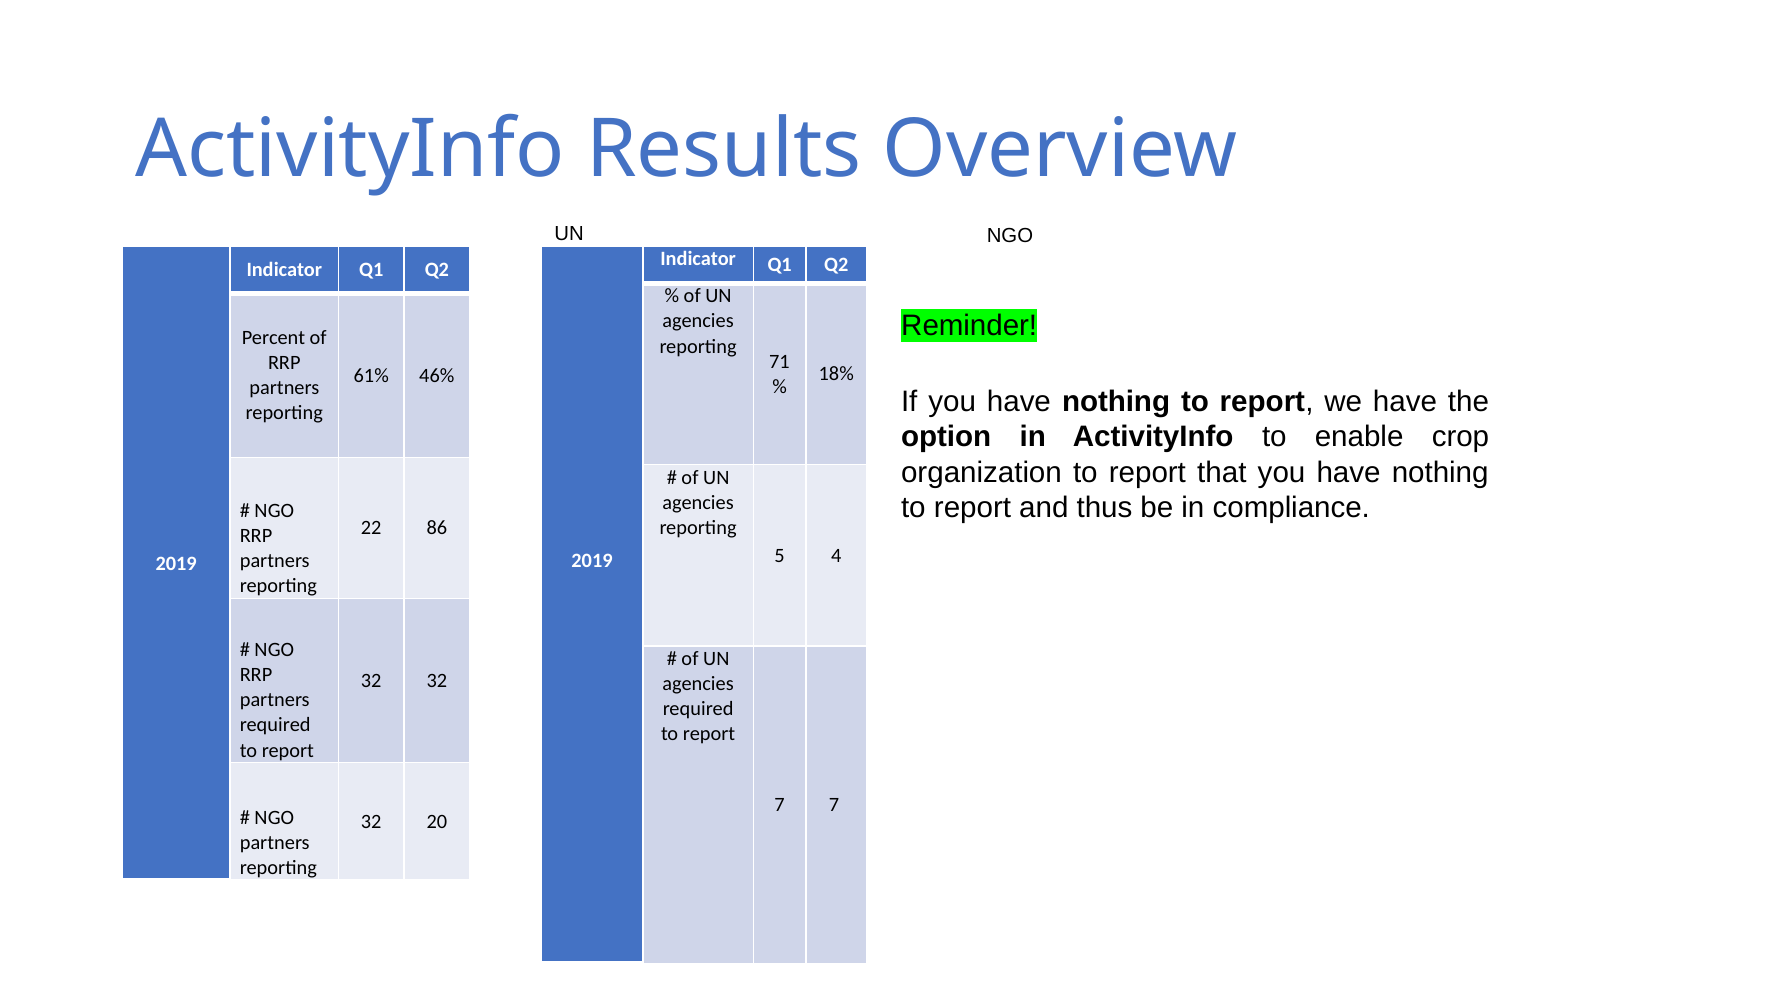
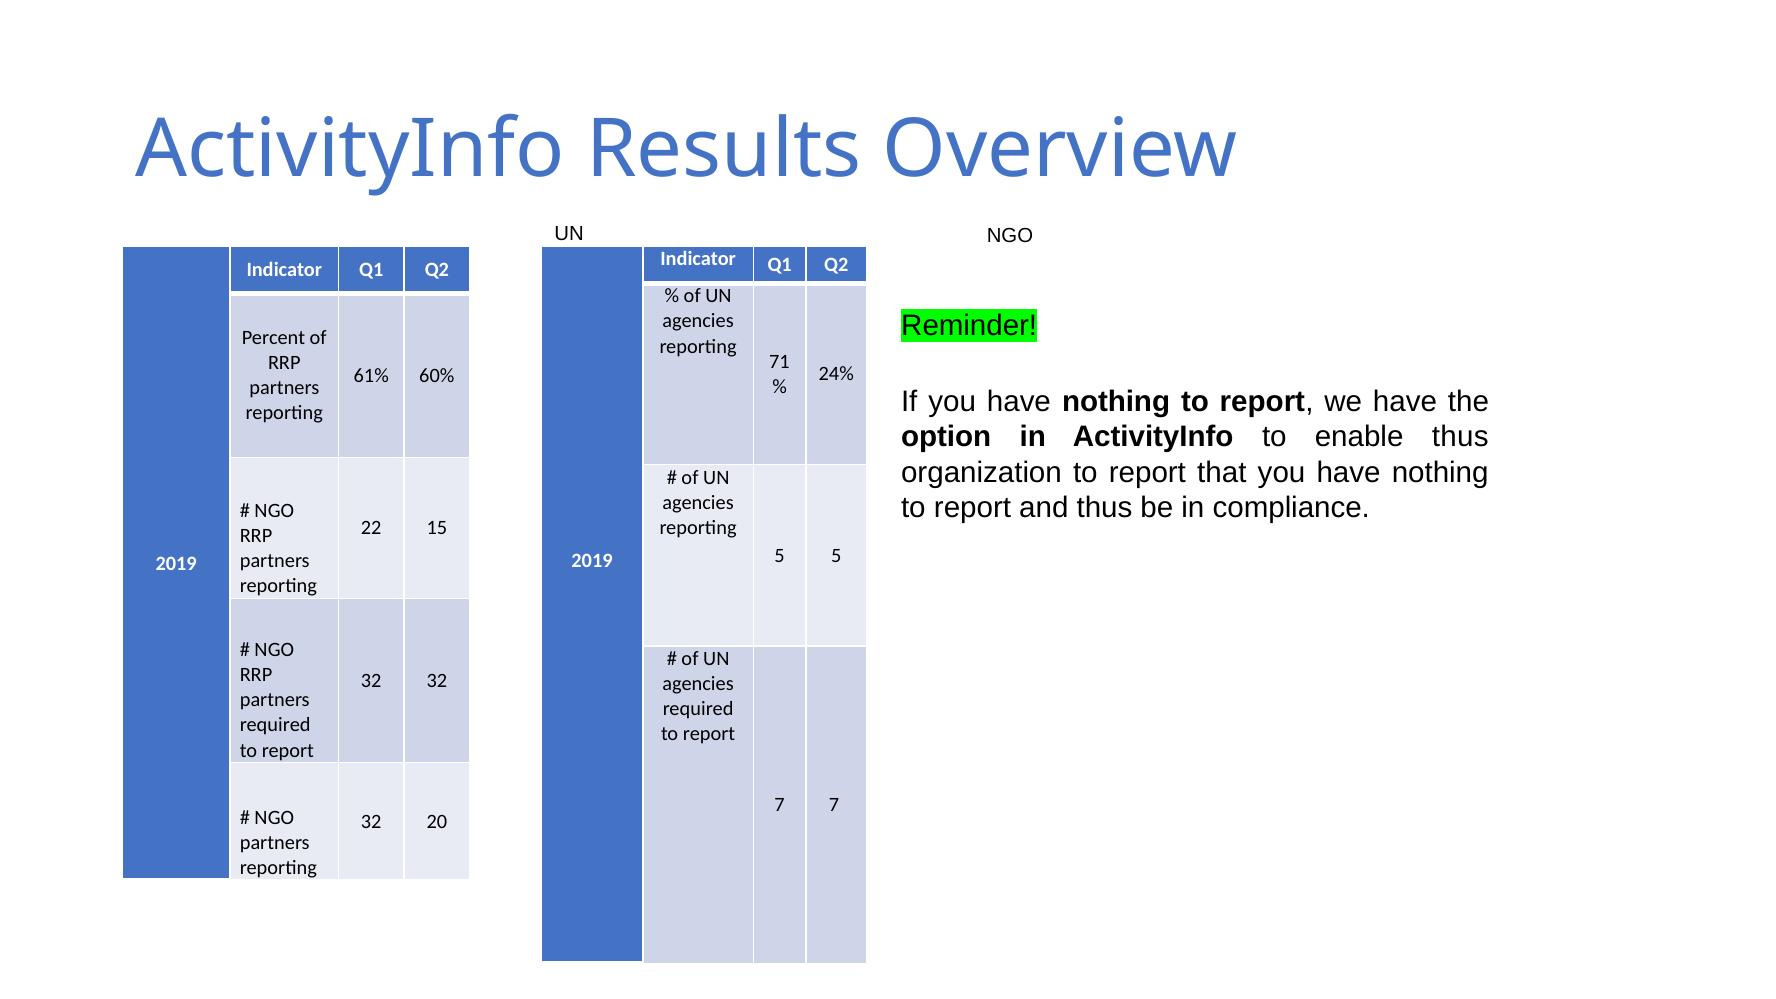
18%: 18% -> 24%
46%: 46% -> 60%
enable crop: crop -> thus
86: 86 -> 15
5 4: 4 -> 5
